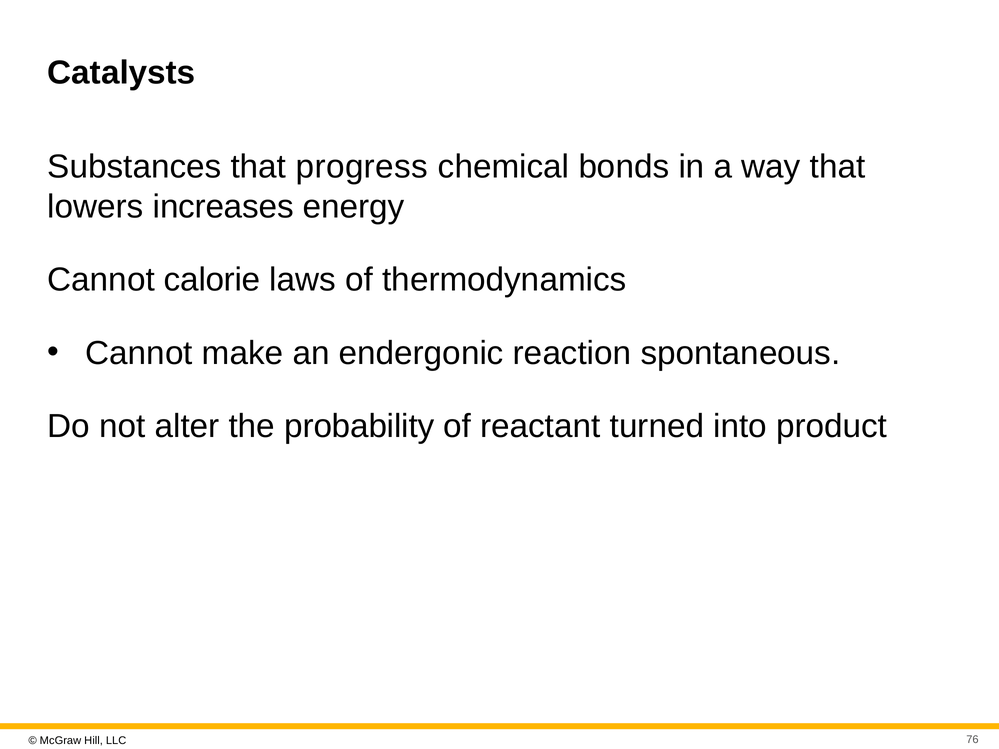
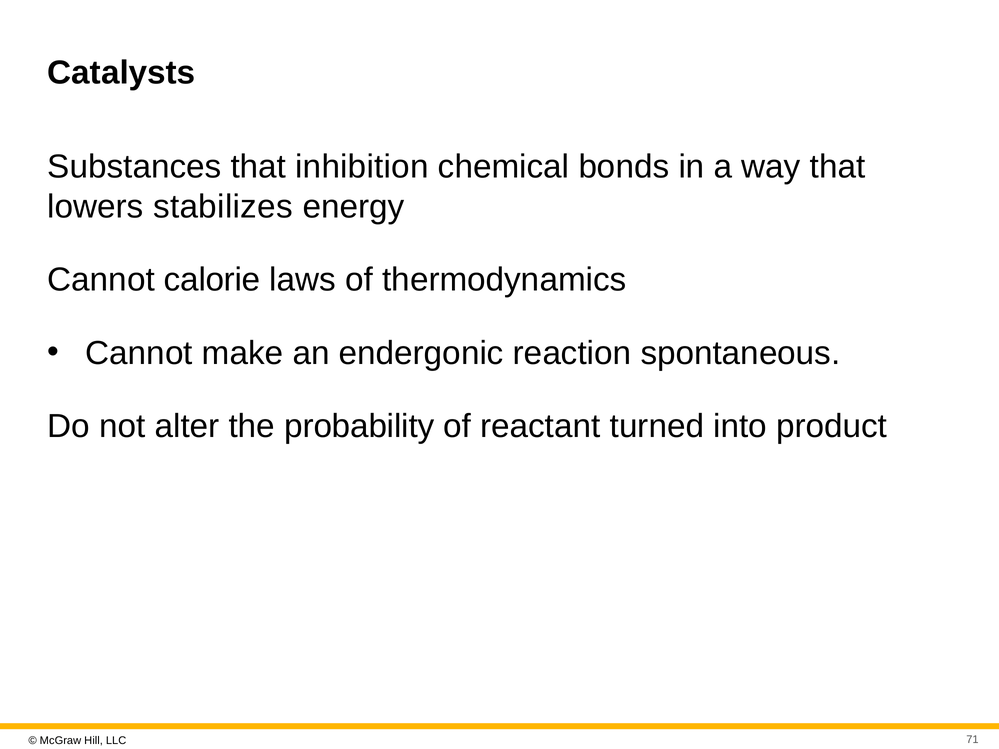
progress: progress -> inhibition
increases: increases -> stabilizes
76: 76 -> 71
